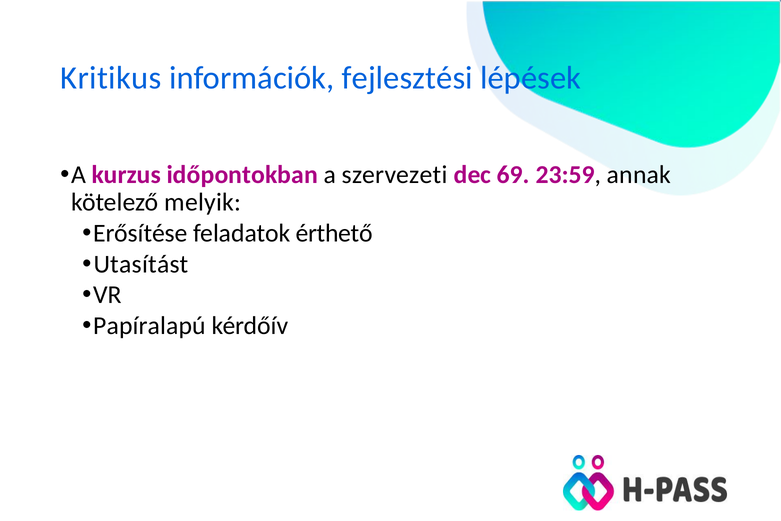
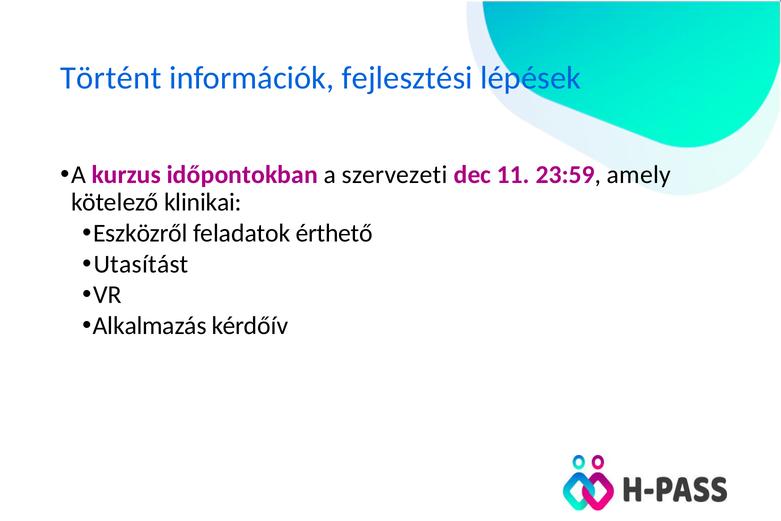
Kritikus: Kritikus -> Történt
69: 69 -> 11
annak: annak -> amely
melyik: melyik -> klinikai
Erősítése: Erősítése -> Eszközről
Papíralapú: Papíralapú -> Alkalmazás
